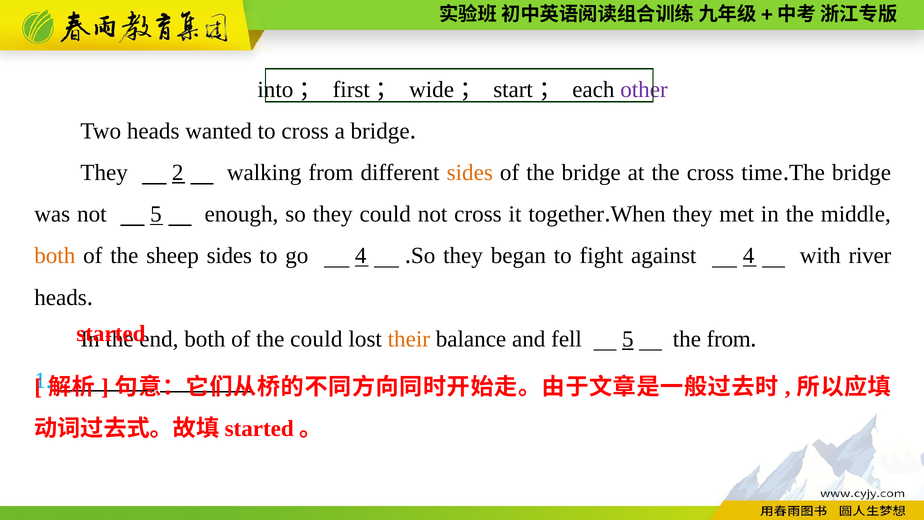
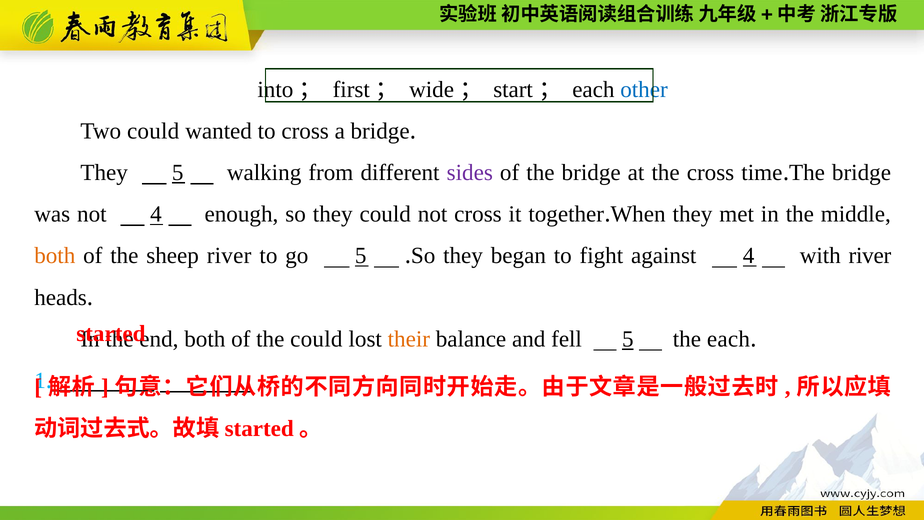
other colour: purple -> blue
Two heads: heads -> could
They 2: 2 -> 5
sides at (470, 173) colour: orange -> purple
not 5: 5 -> 4
sheep sides: sides -> river
go 4: 4 -> 5
the from: from -> each
